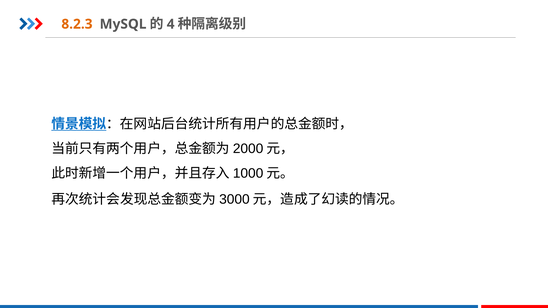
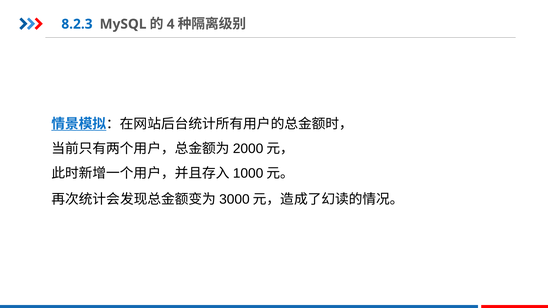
8.2.3 colour: orange -> blue
